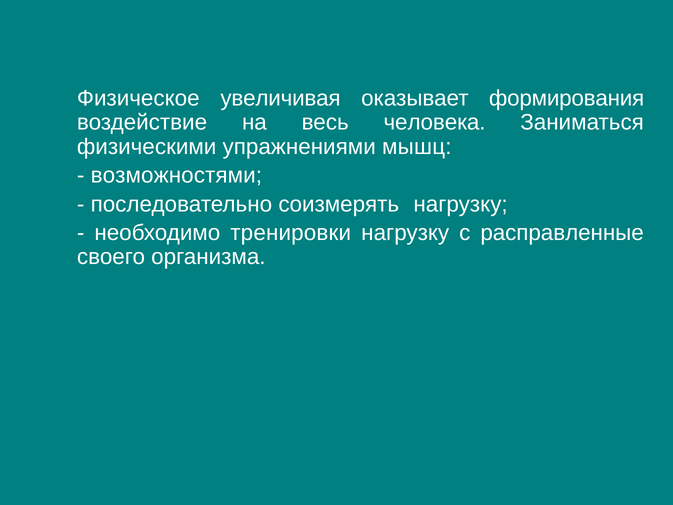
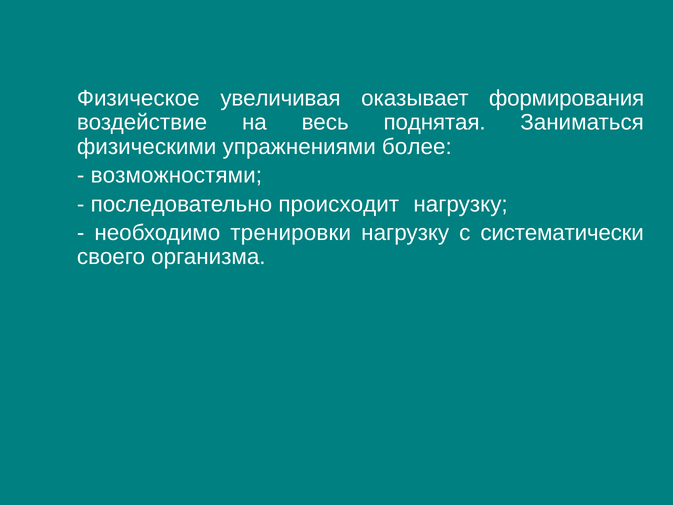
человека: человека -> поднятая
мышц: мышц -> более
соизмерять: соизмерять -> происходит
расправленные: расправленные -> систематически
